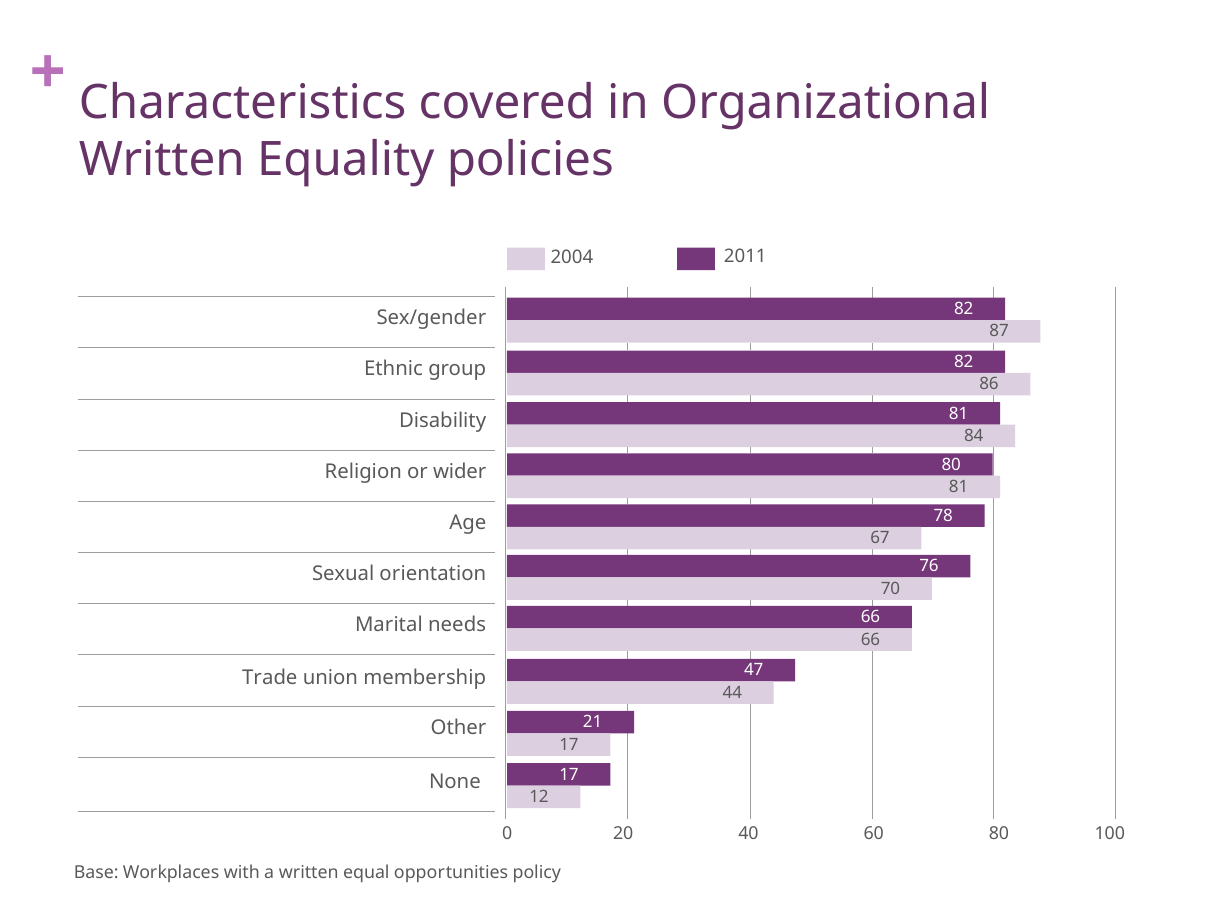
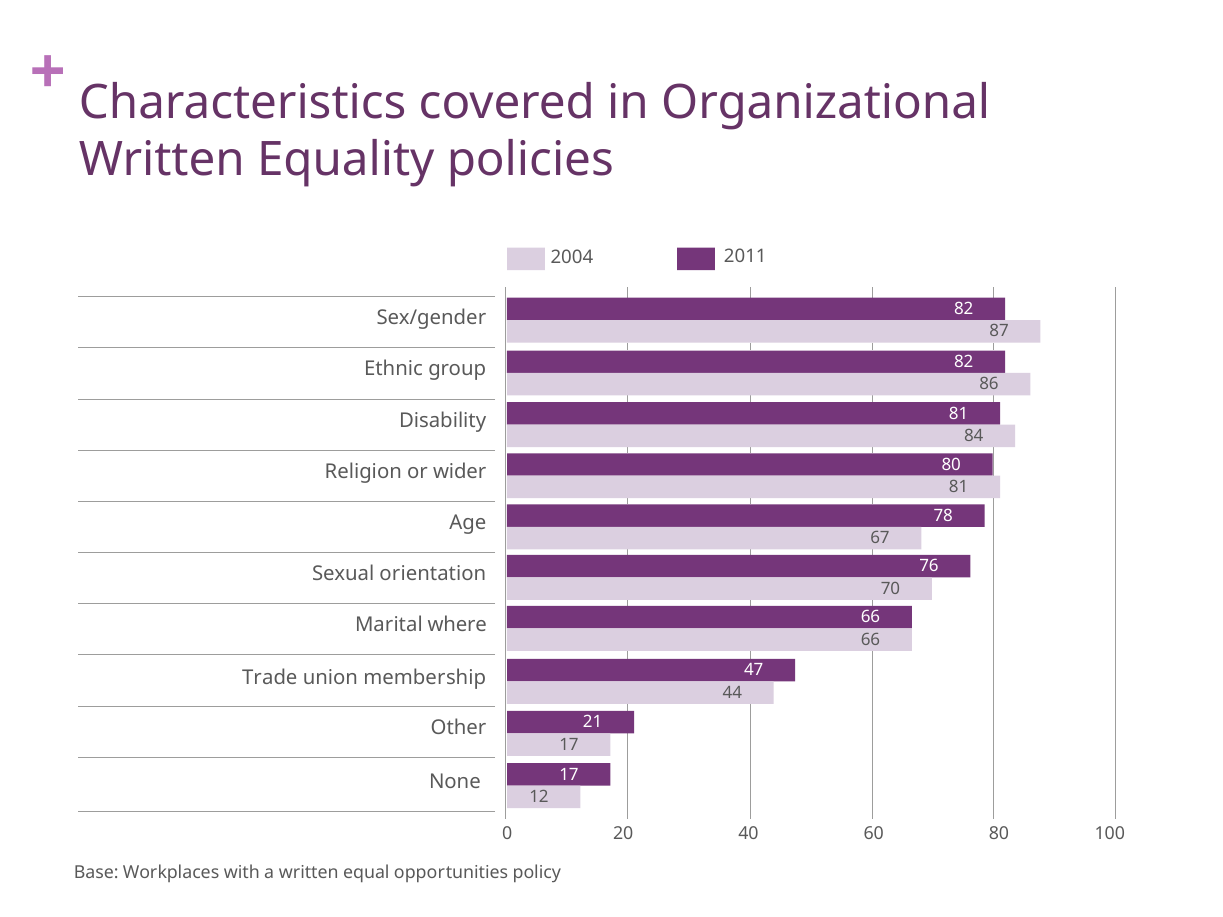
needs: needs -> where
